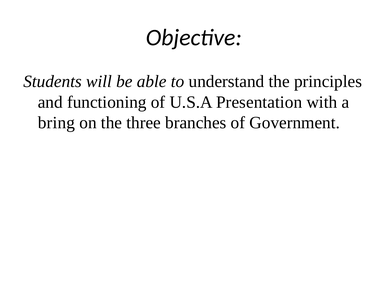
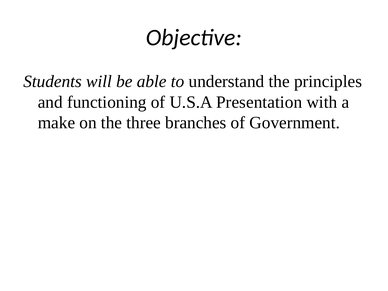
bring: bring -> make
